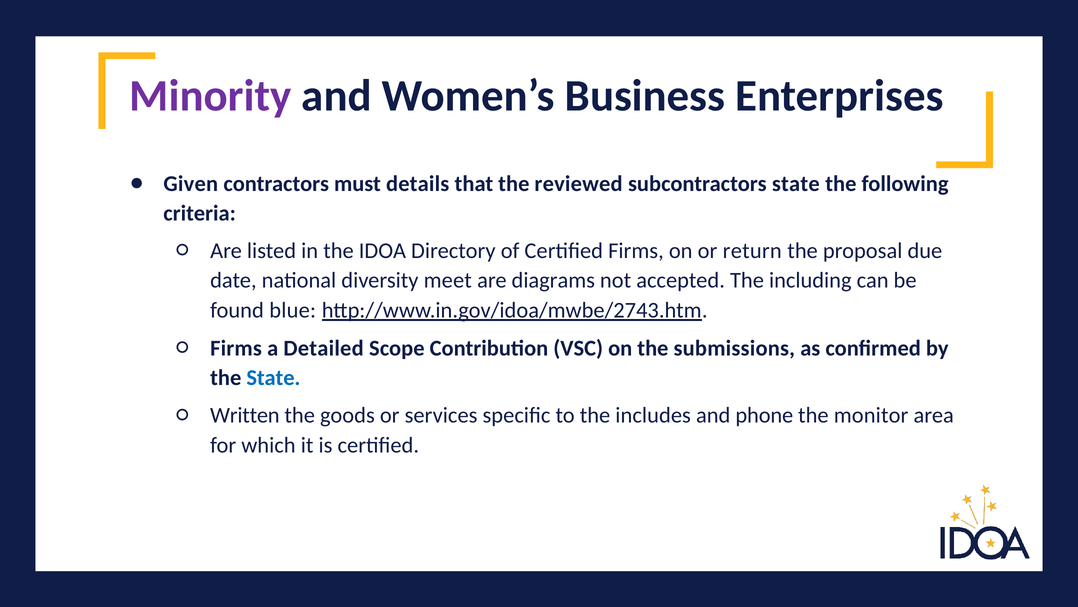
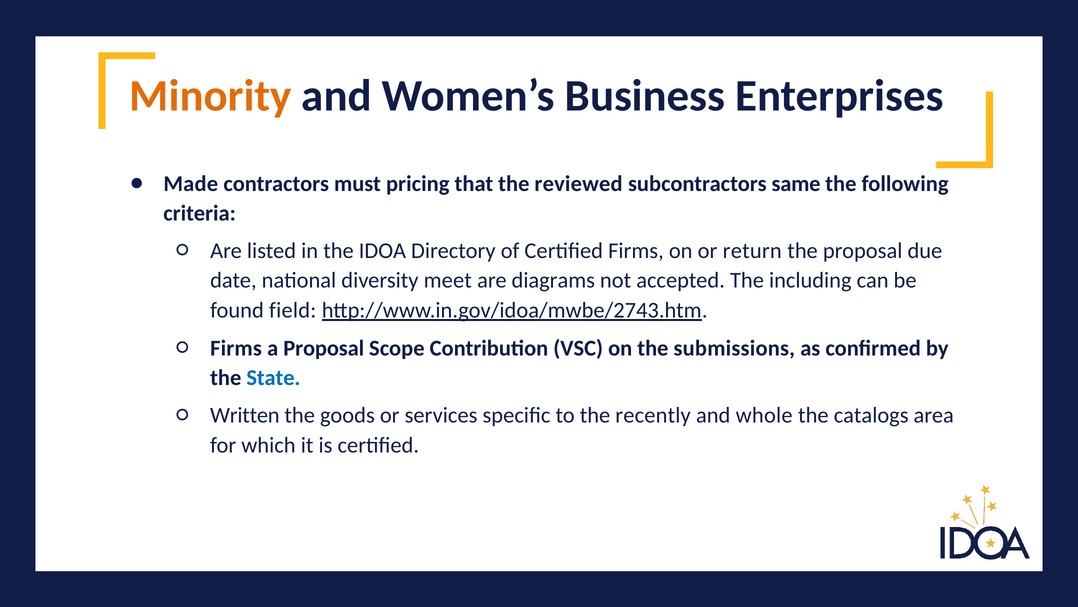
Minority colour: purple -> orange
Given: Given -> Made
details: details -> pricing
subcontractors state: state -> same
blue: blue -> field
a Detailed: Detailed -> Proposal
includes: includes -> recently
phone: phone -> whole
monitor: monitor -> catalogs
